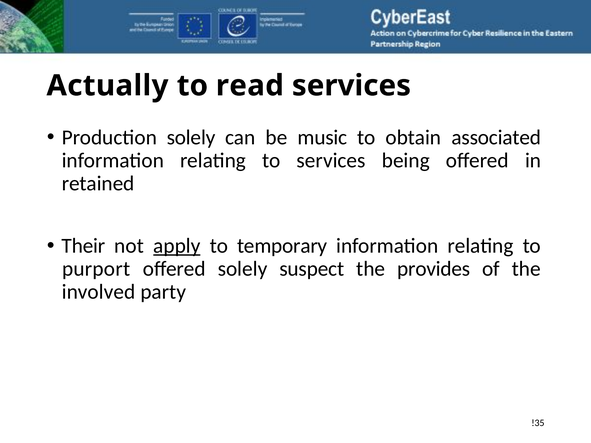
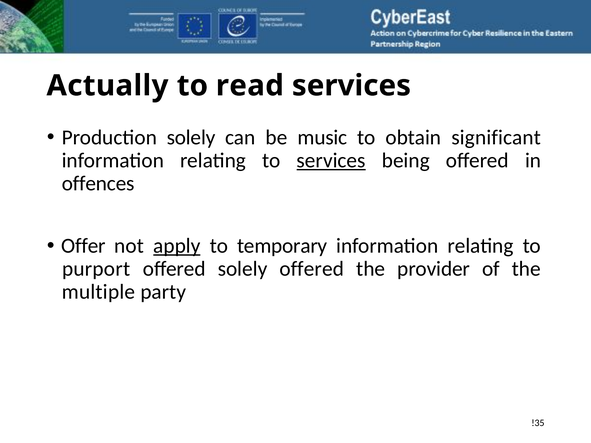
associated: associated -> significant
services at (331, 161) underline: none -> present
retained: retained -> offences
Their: Their -> Offer
solely suspect: suspect -> offered
provides: provides -> provider
involved: involved -> multiple
